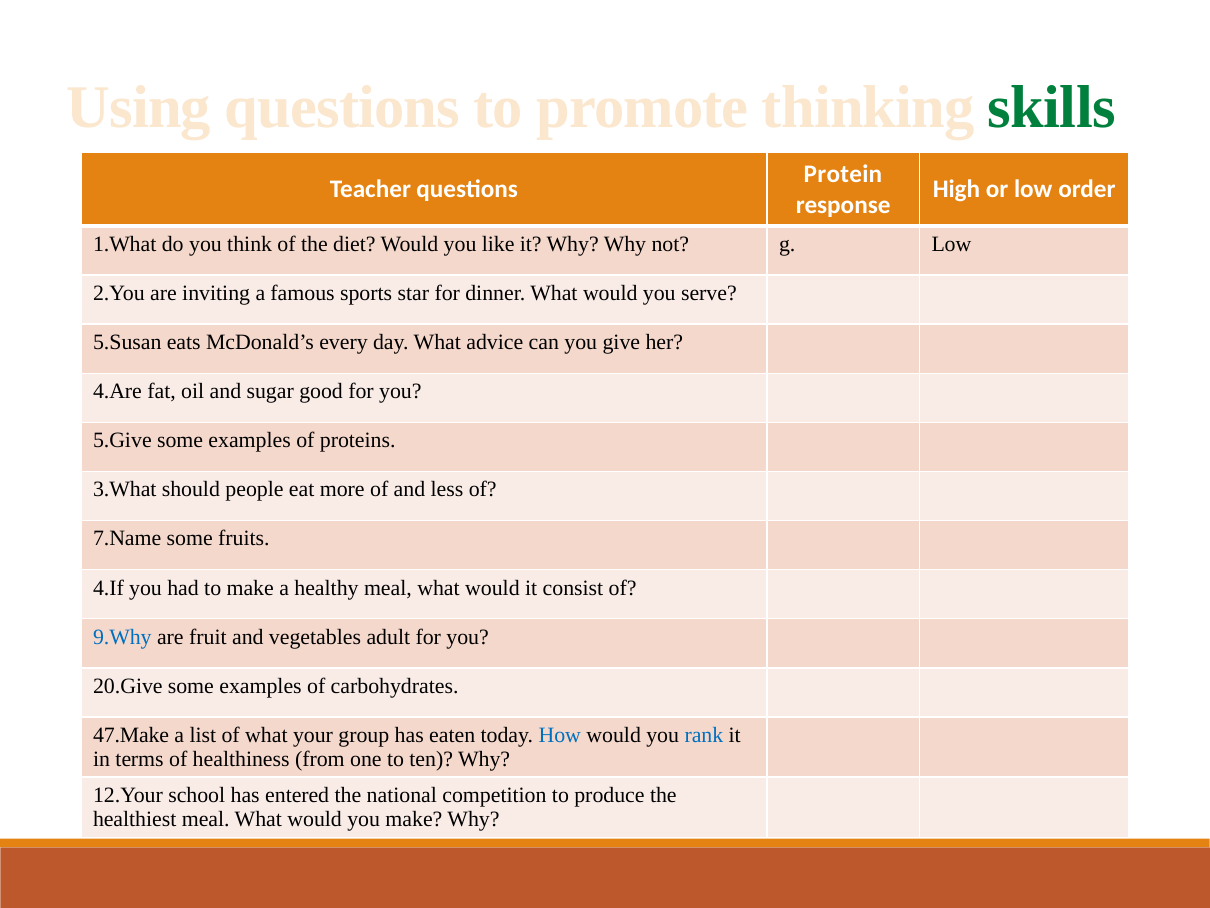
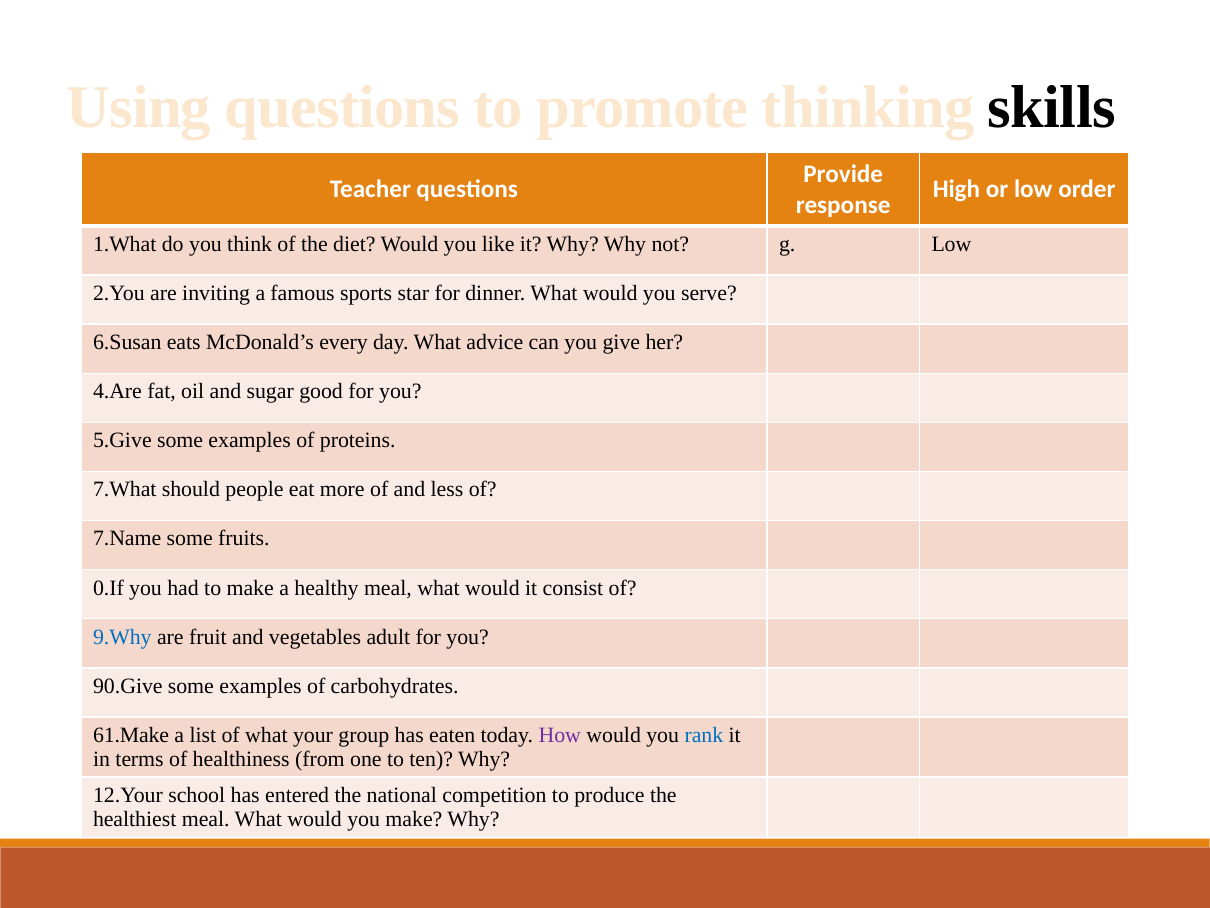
skills colour: green -> black
Protein: Protein -> Provide
5.Susan: 5.Susan -> 6.Susan
3.What: 3.What -> 7.What
4.If: 4.If -> 0.If
20.Give: 20.Give -> 90.Give
47.Make: 47.Make -> 61.Make
How colour: blue -> purple
